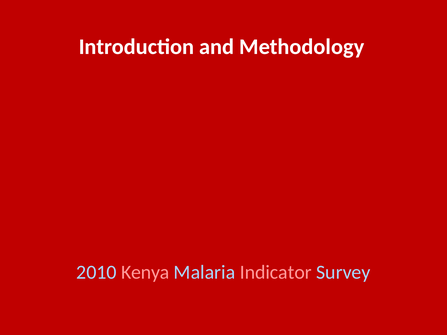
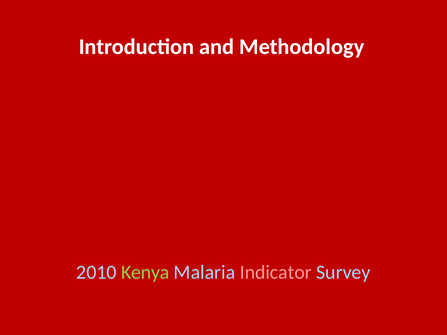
Kenya colour: pink -> light green
